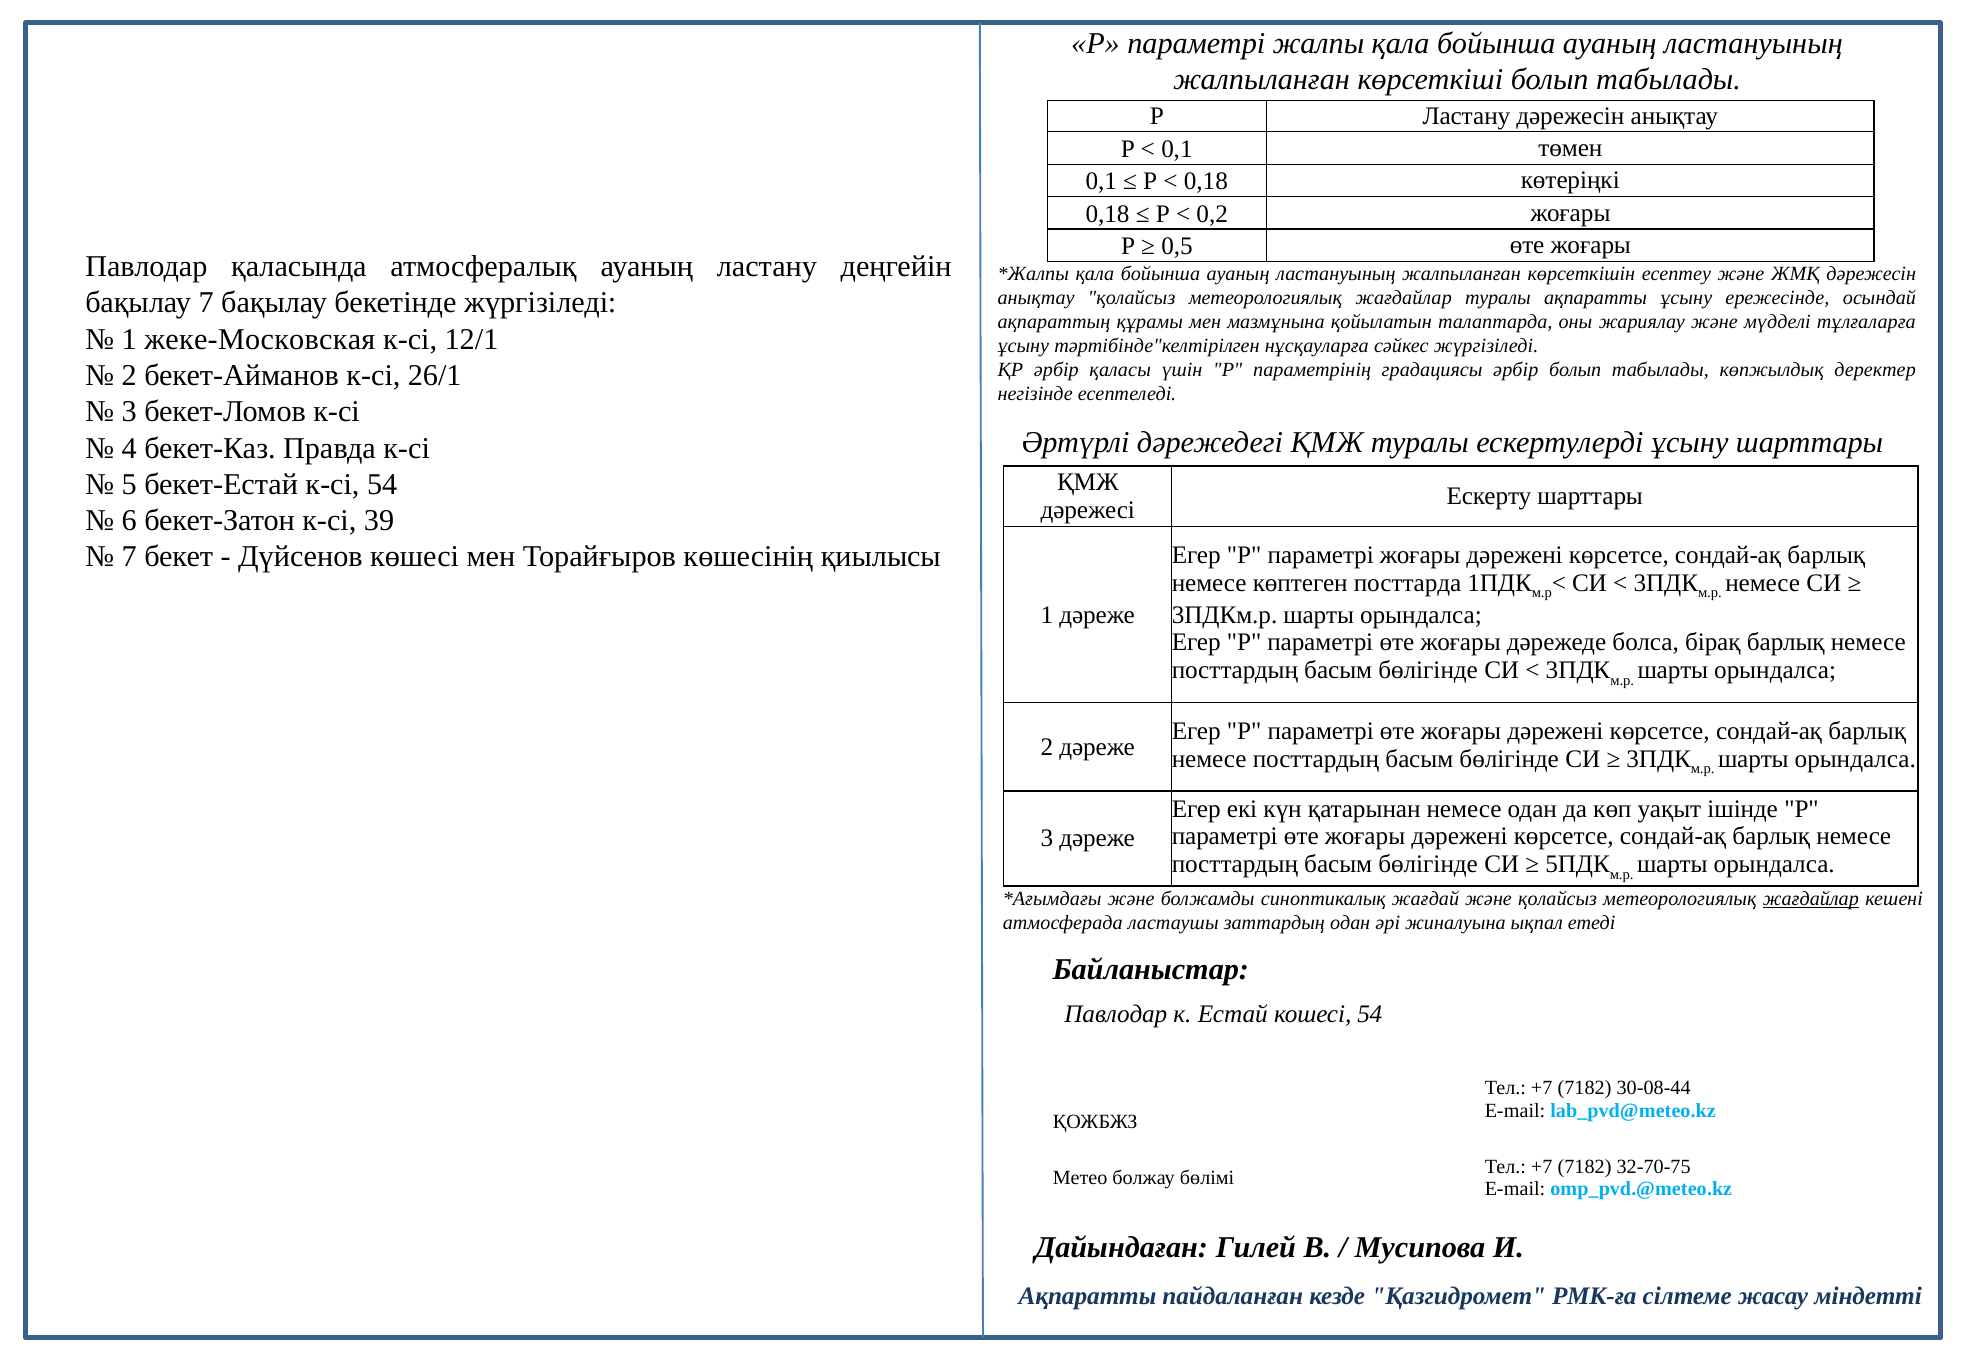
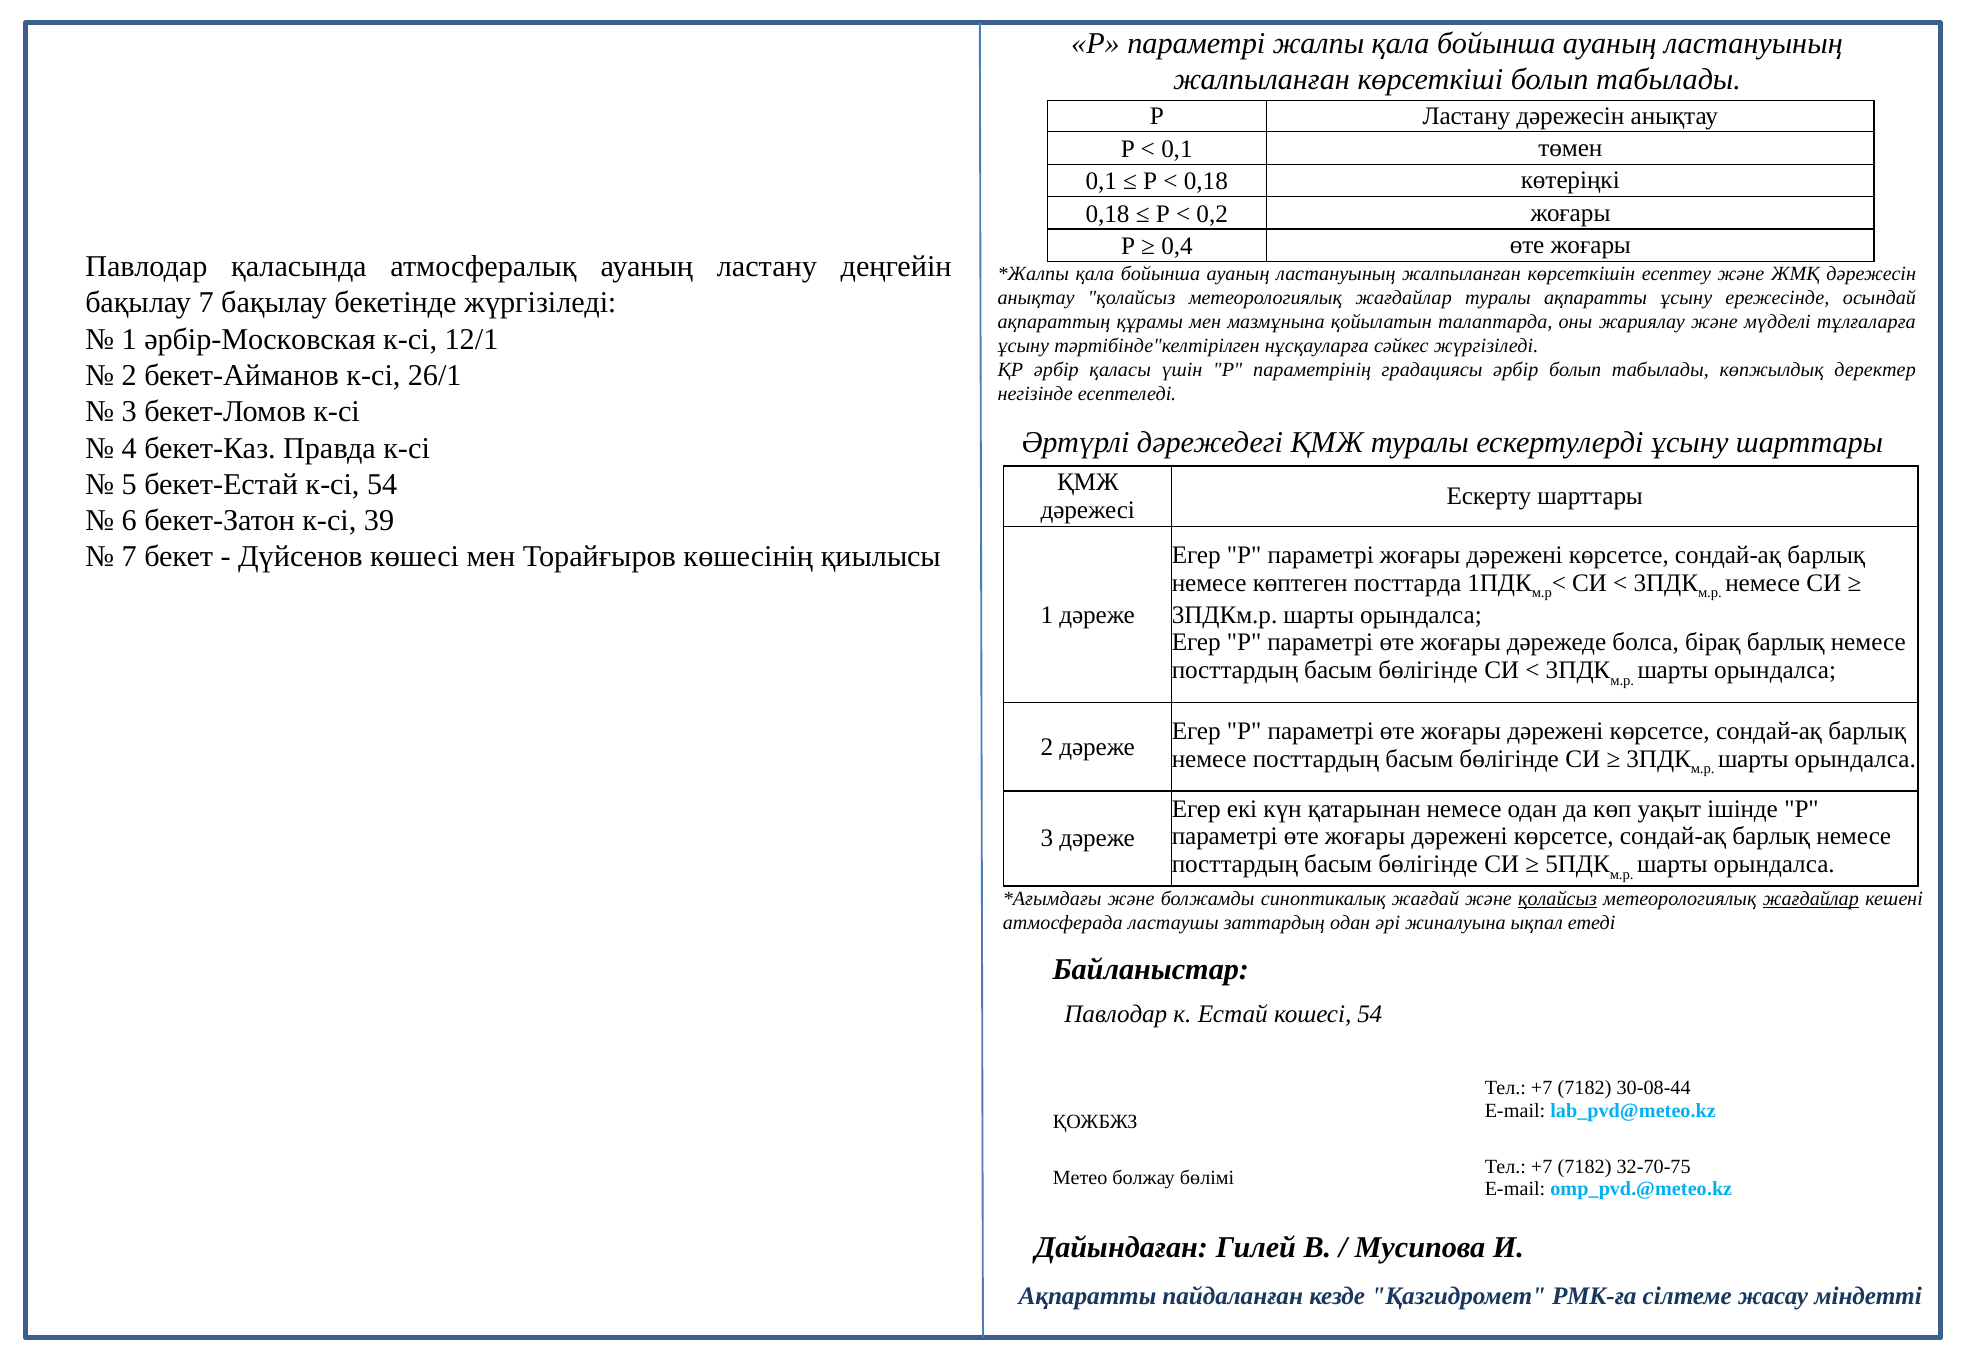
0,5: 0,5 -> 0,4
жеке-Московская: жеке-Московская -> әрбір-Московская
қолайсыз at (1558, 899) underline: none -> present
